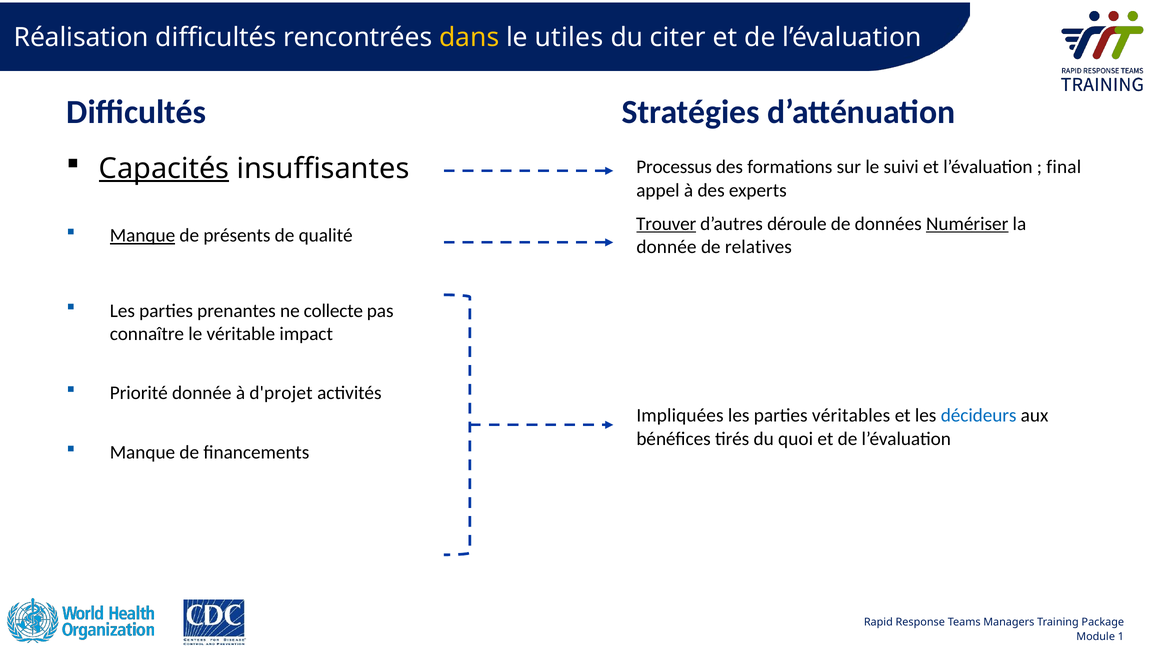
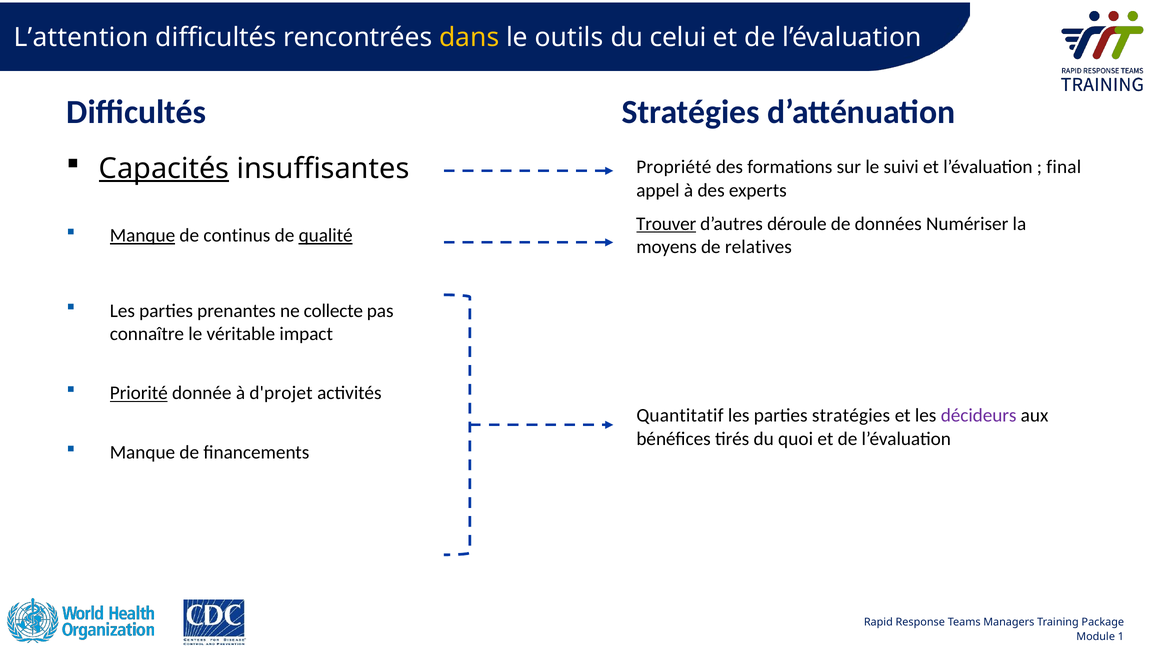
Réalisation: Réalisation -> Lʼattention
utiles: utiles -> outils
citer: citer -> celui
Processus: Processus -> Propriété
Numériser underline: present -> none
présents: présents -> continus
qualité underline: none -> present
donnée at (666, 247): donnée -> moyens
Priorité underline: none -> present
Impliquées: Impliquées -> Quantitatif
parties véritables: véritables -> stratégies
décideurs colour: blue -> purple
